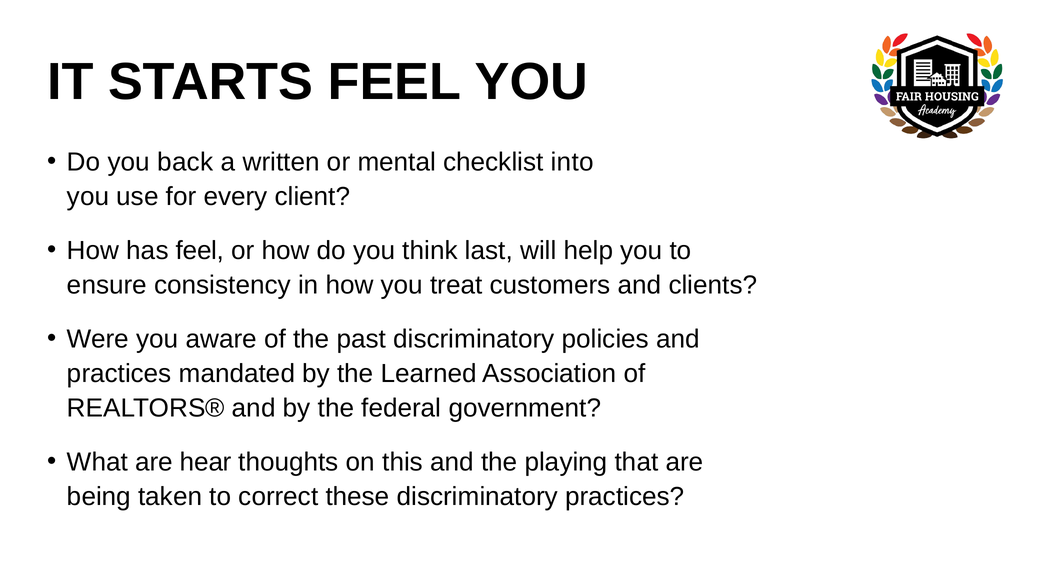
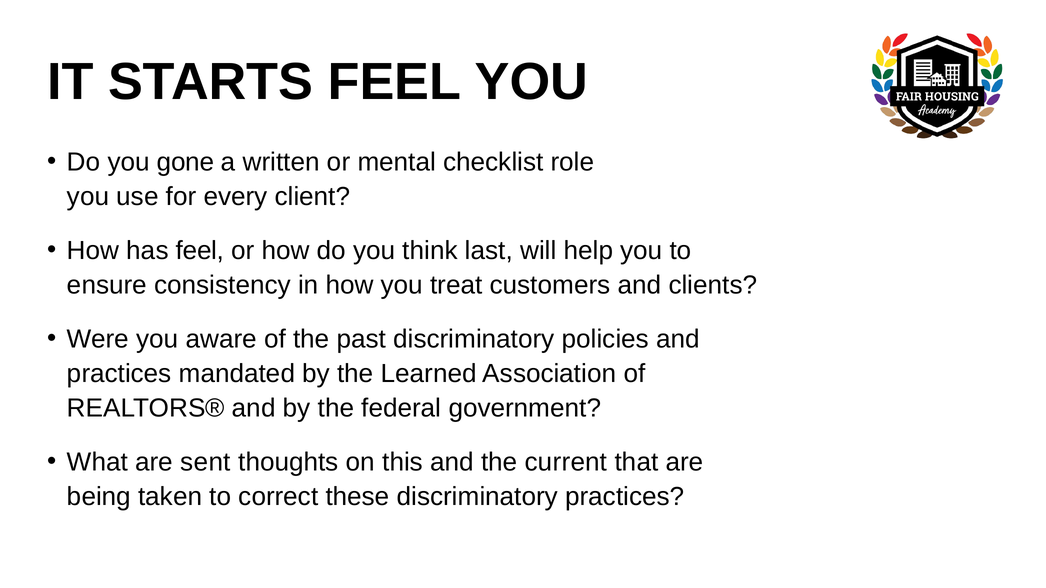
back: back -> gone
into: into -> role
hear: hear -> sent
playing: playing -> current
